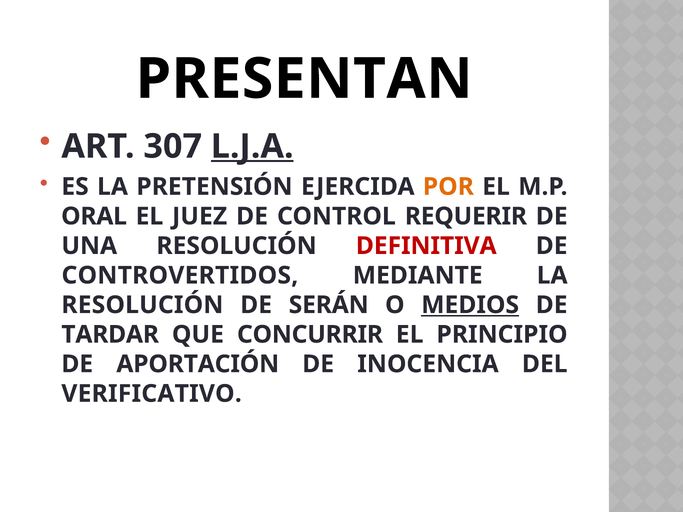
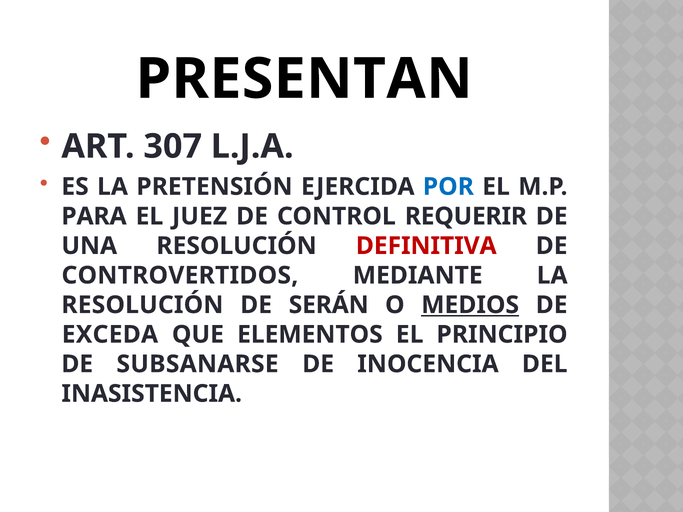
L.J.A underline: present -> none
POR colour: orange -> blue
ORAL: ORAL -> PARA
TARDAR: TARDAR -> EXCEDA
CONCURRIR: CONCURRIR -> ELEMENTOS
APORTACIÓN: APORTACIÓN -> SUBSANARSE
VERIFICATIVO: VERIFICATIVO -> INASISTENCIA
